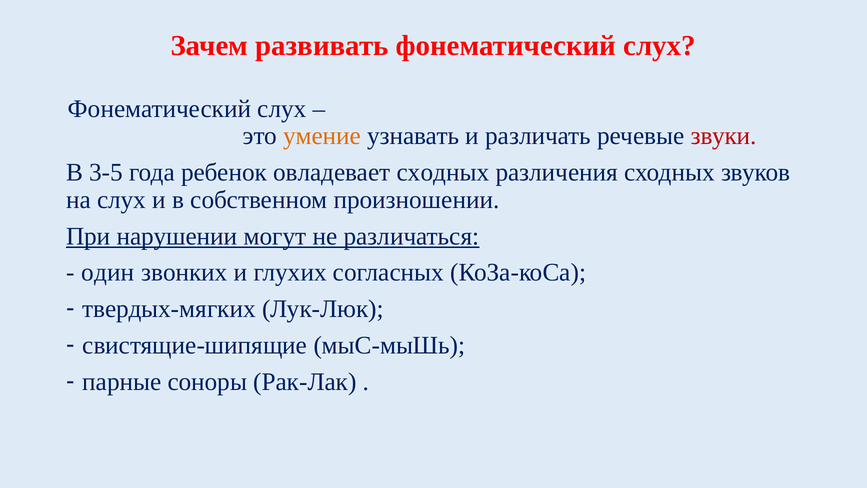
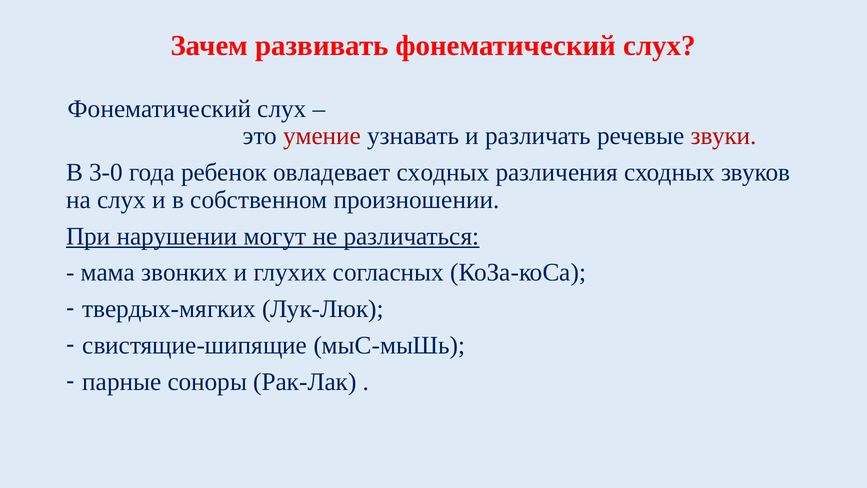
умение colour: orange -> red
3-5: 3-5 -> 3-0
один: один -> мама
